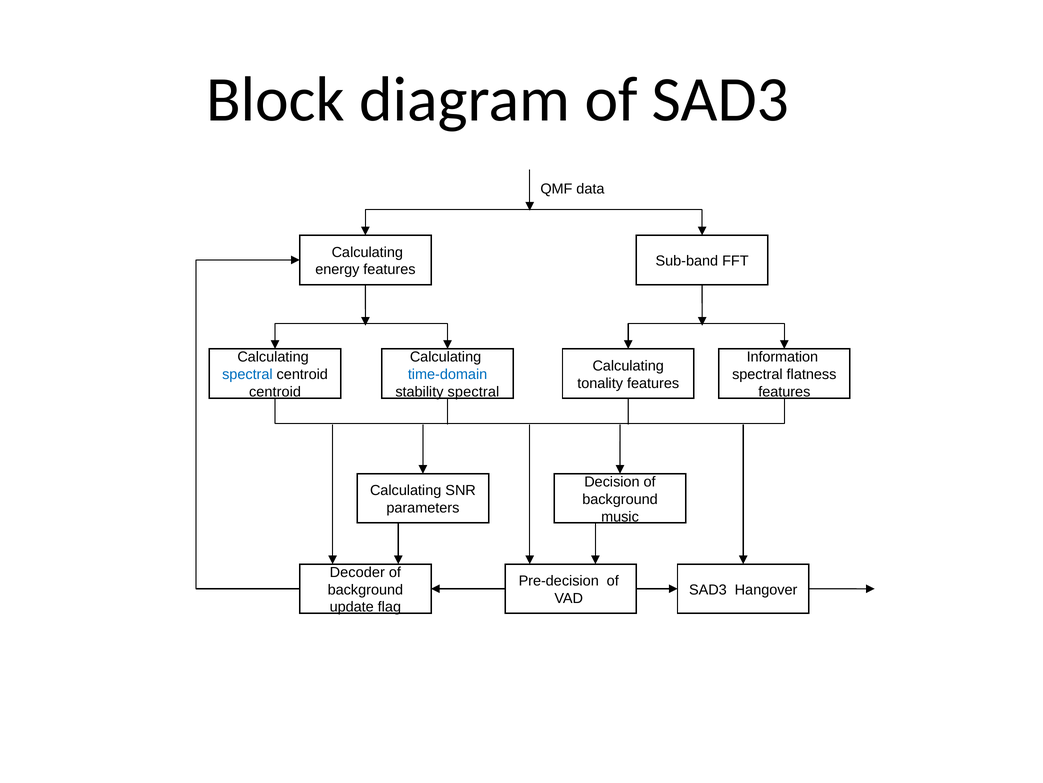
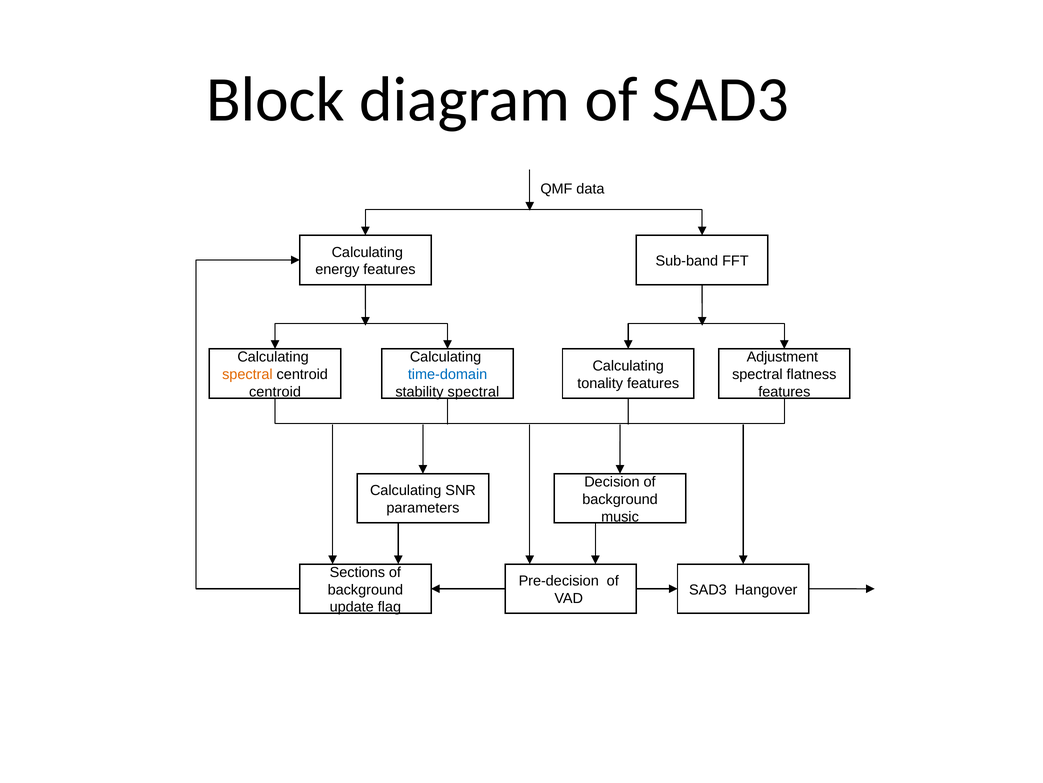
Information: Information -> Adjustment
spectral at (247, 374) colour: blue -> orange
Decoder: Decoder -> Sections
